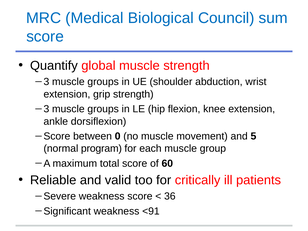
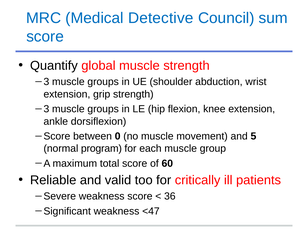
Biological: Biological -> Detective
<91: <91 -> <47
